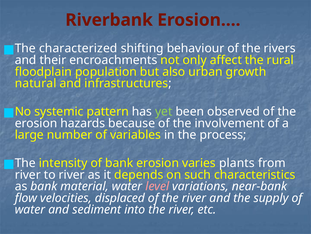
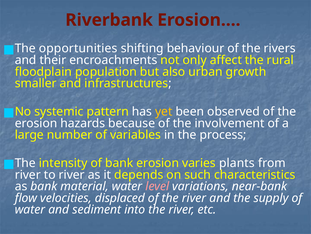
characterized: characterized -> opportunities
natural: natural -> smaller
yet colour: light green -> yellow
